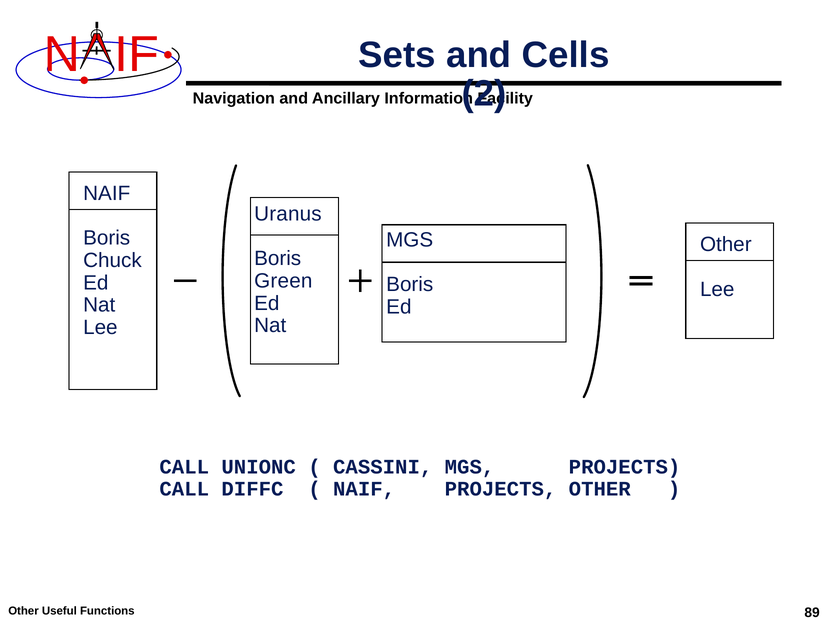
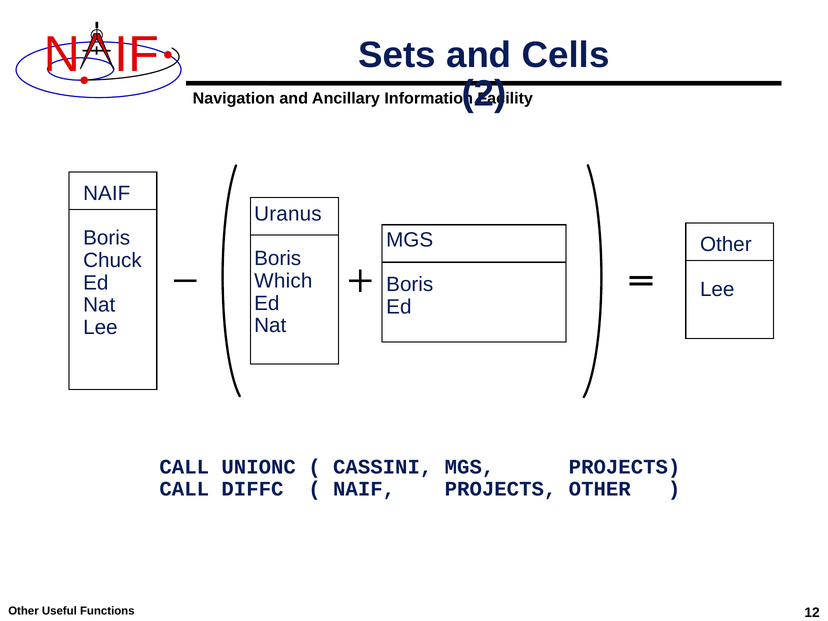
Green: Green -> Which
89: 89 -> 12
